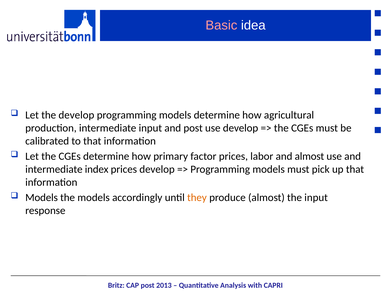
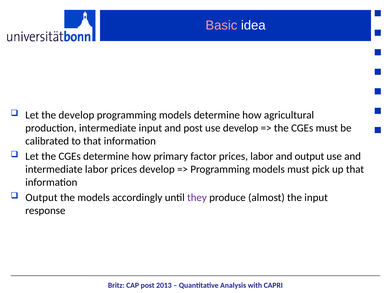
and almost: almost -> output
intermediate index: index -> labor
Models at (42, 198): Models -> Output
they colour: orange -> purple
